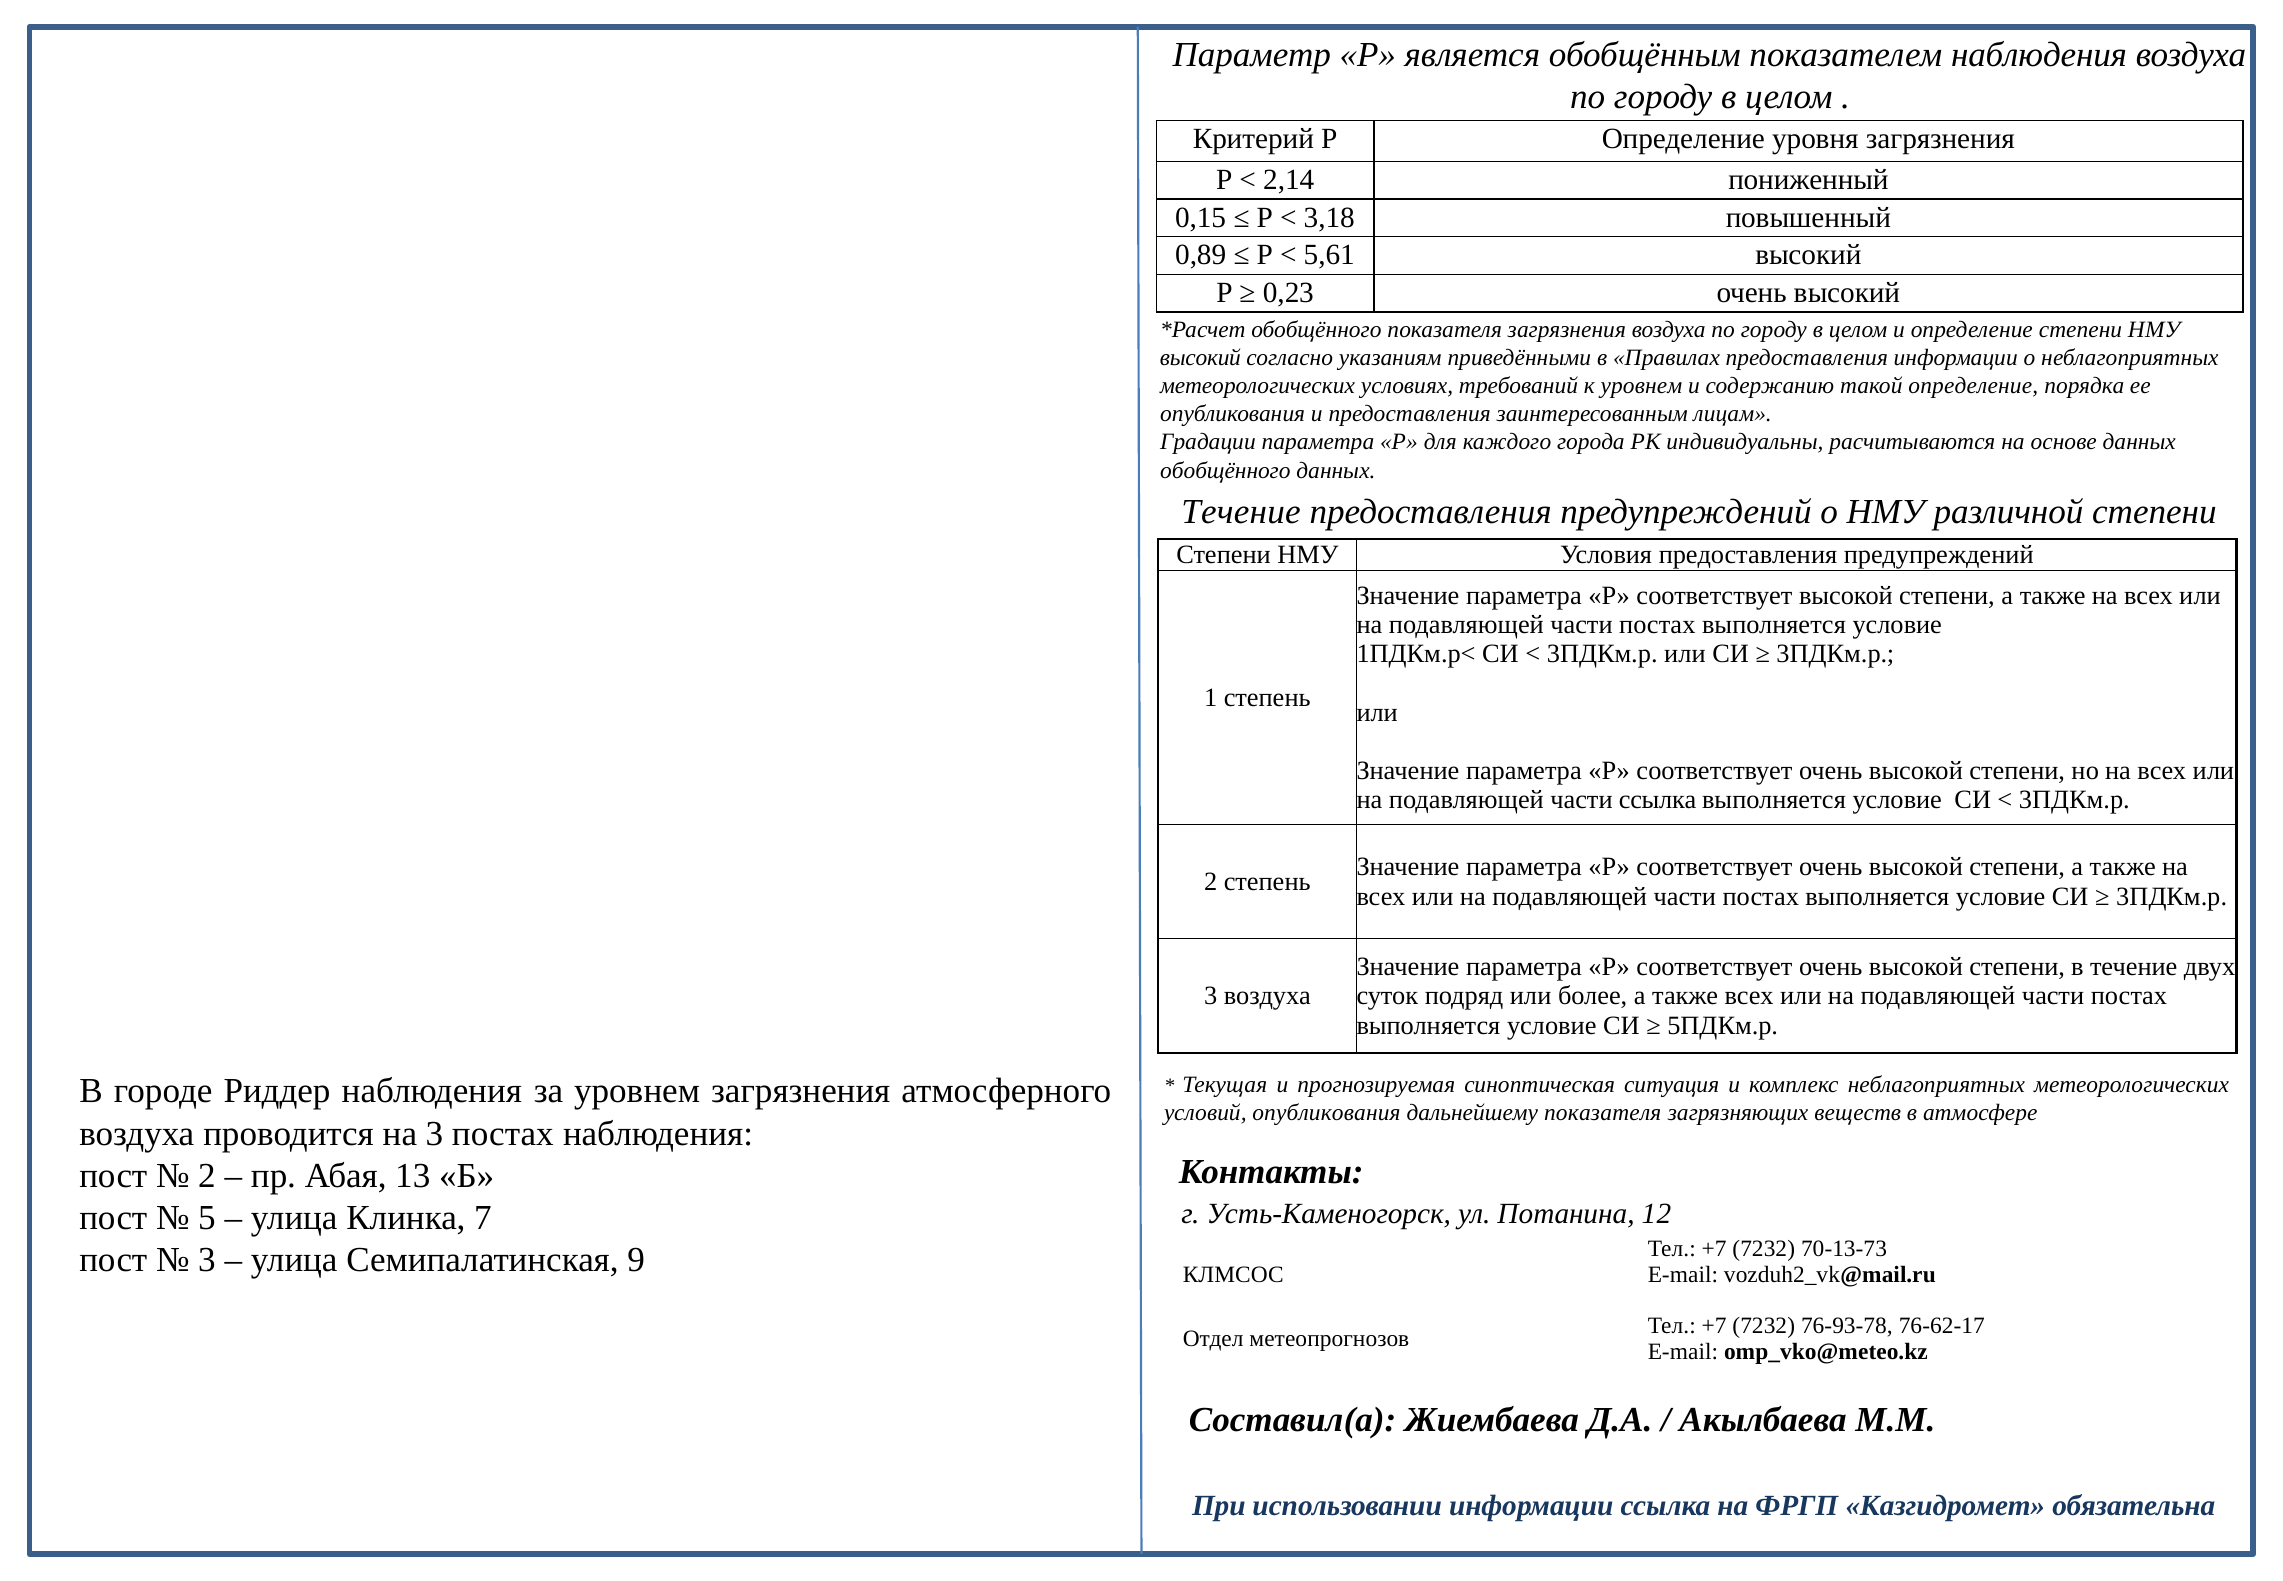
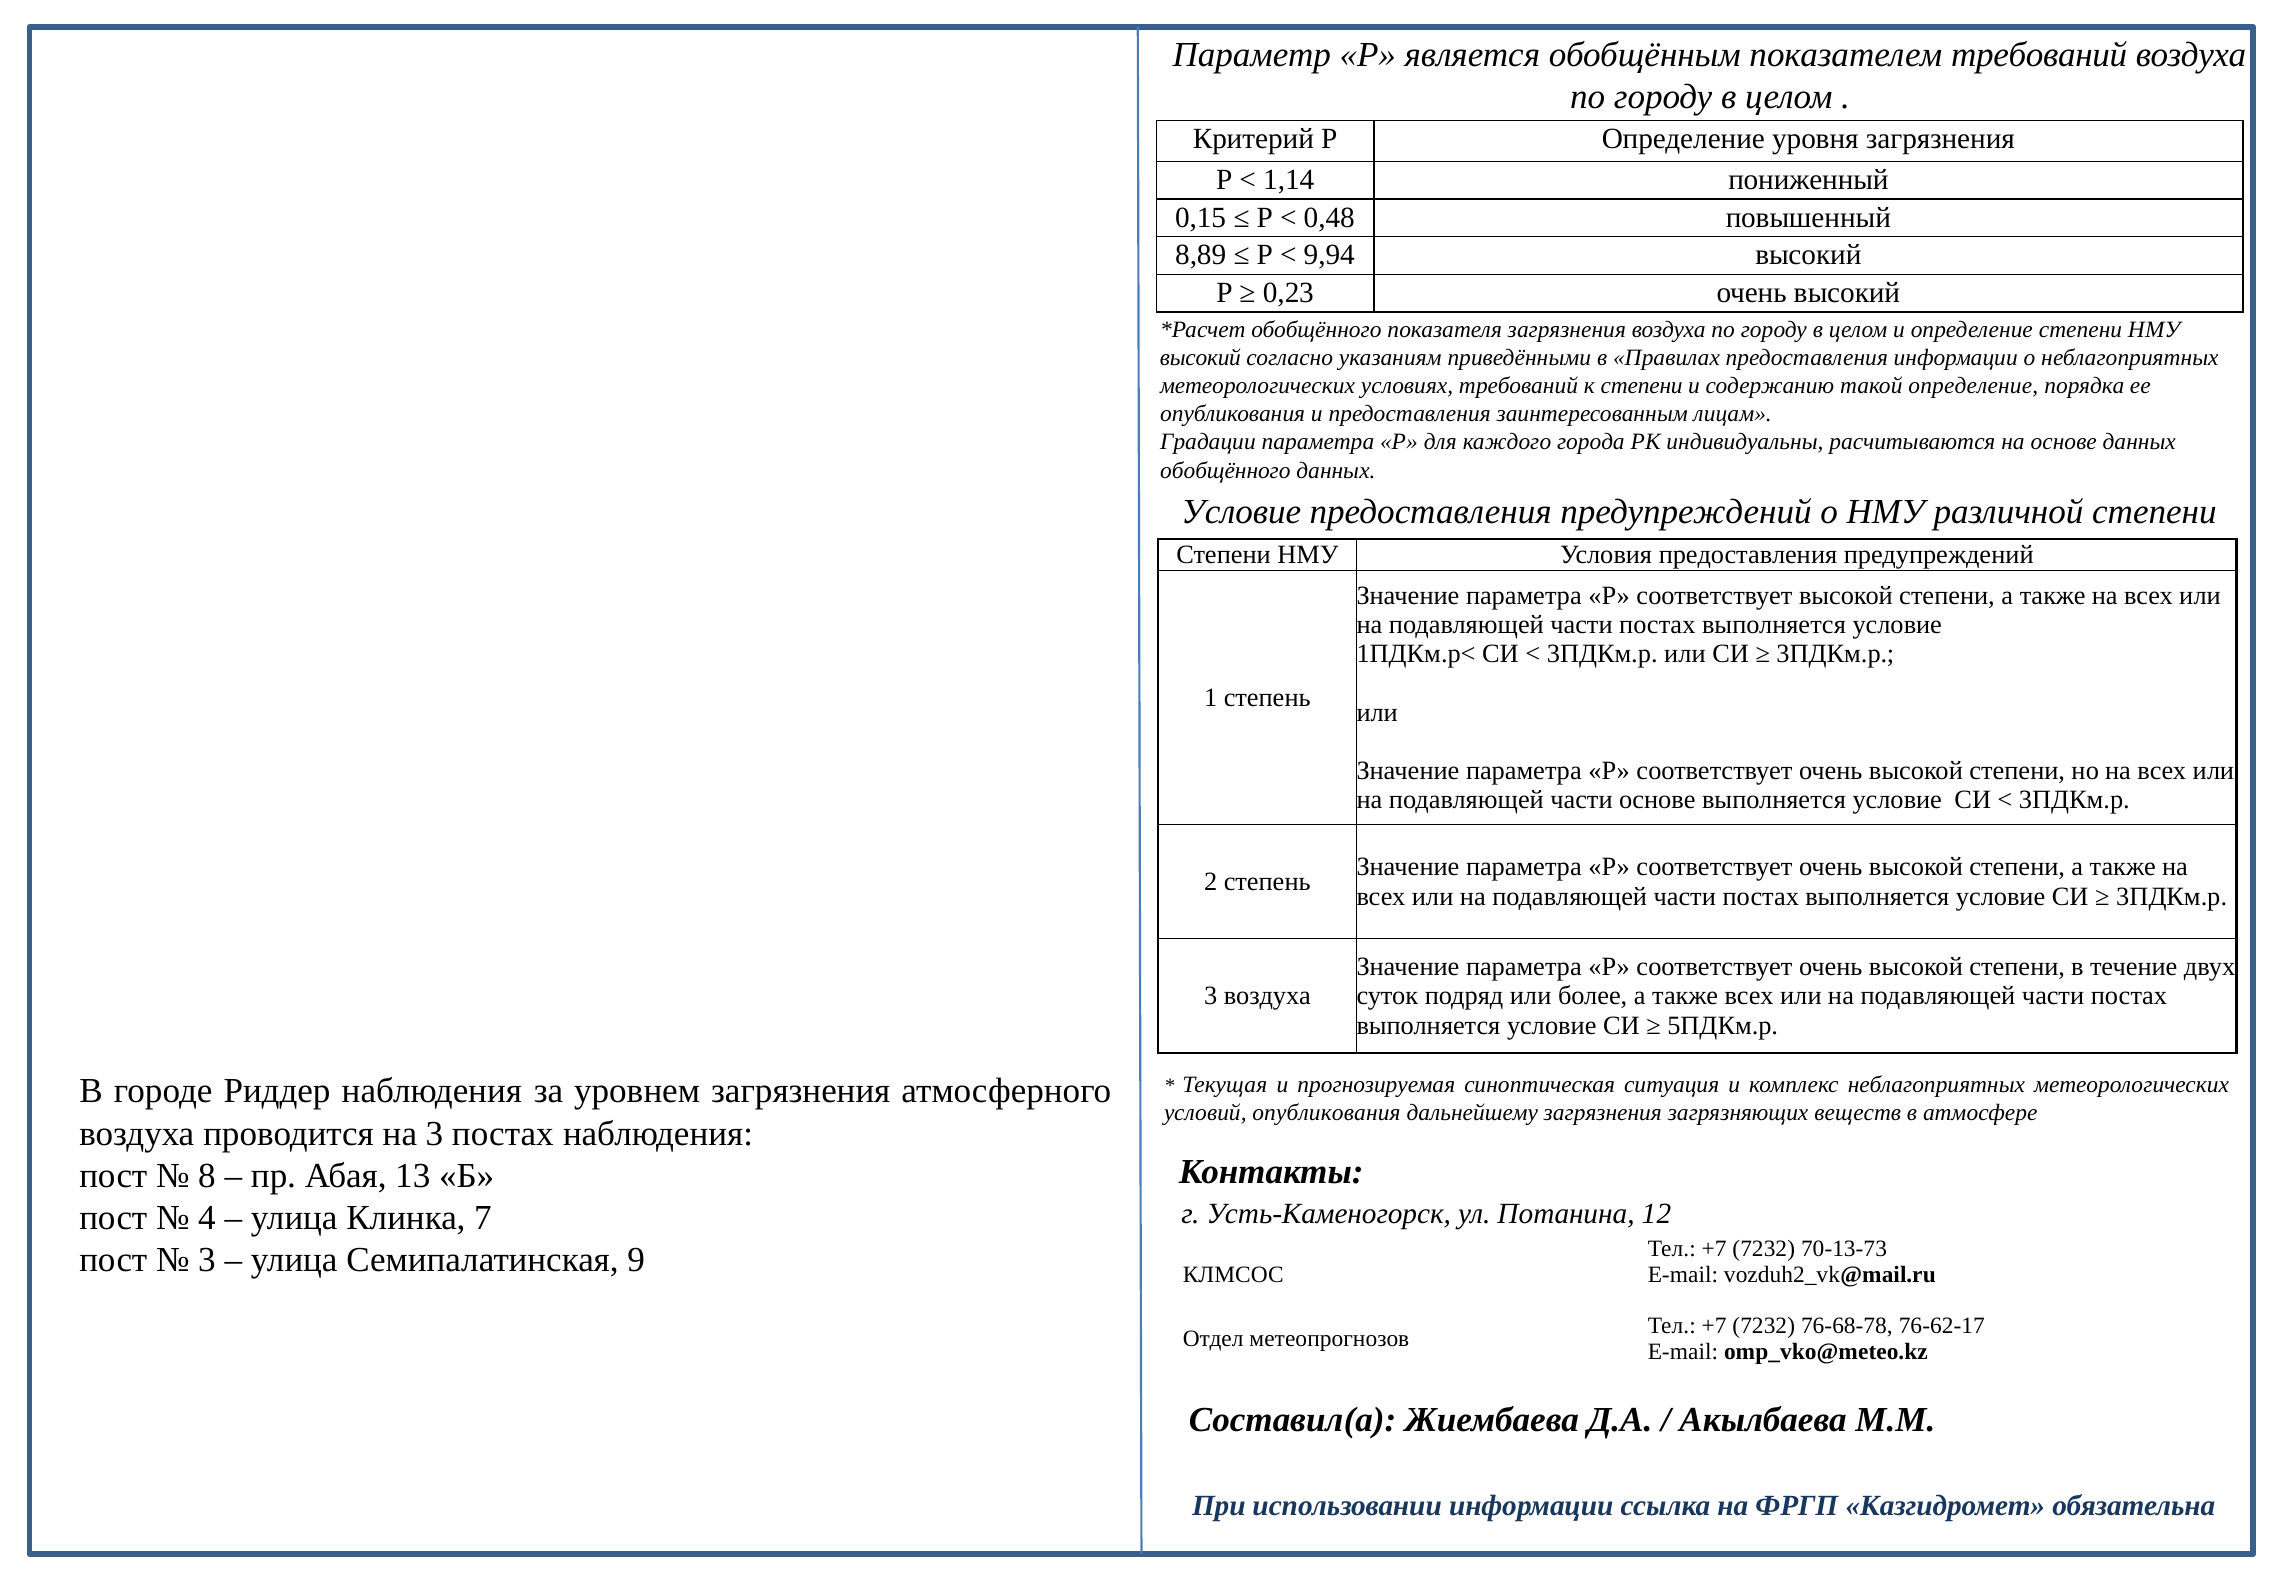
показателем наблюдения: наблюдения -> требований
2,14: 2,14 -> 1,14
3,18: 3,18 -> 0,48
0,89: 0,89 -> 8,89
5,61: 5,61 -> 9,94
к уровнем: уровнем -> степени
Течение at (1241, 512): Течение -> Условие
части ссылка: ссылка -> основе
дальнейшему показателя: показателя -> загрязнения
2 at (207, 1175): 2 -> 8
5: 5 -> 4
76-93-78: 76-93-78 -> 76-68-78
